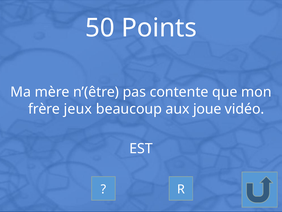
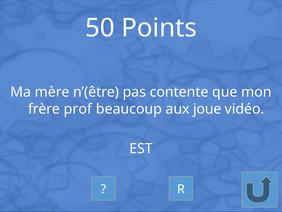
jeux: jeux -> prof
